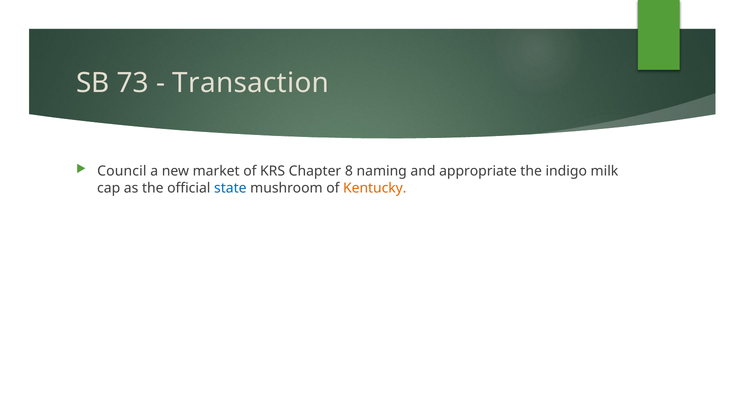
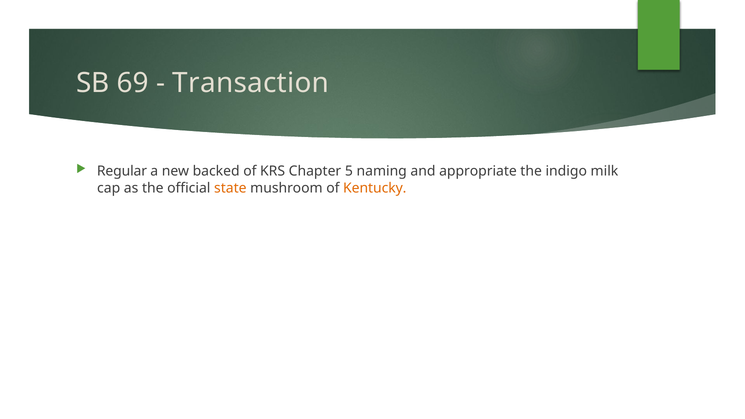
73: 73 -> 69
Council: Council -> Regular
market: market -> backed
8: 8 -> 5
state colour: blue -> orange
